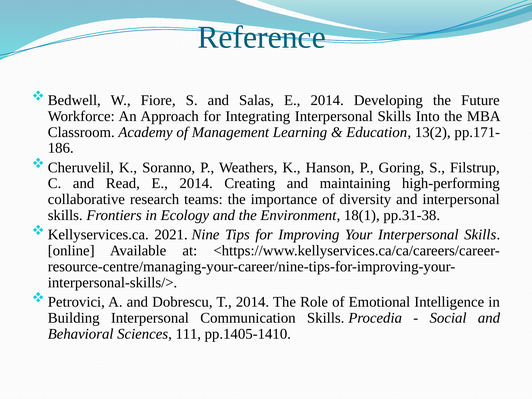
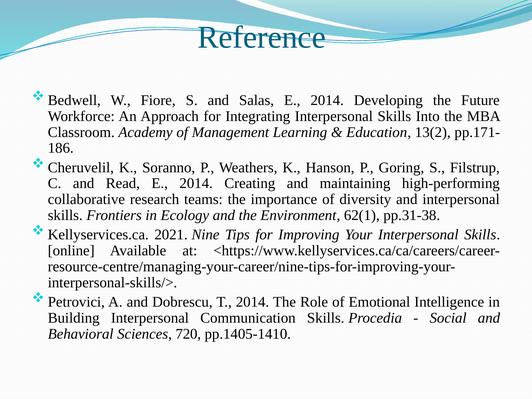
18(1: 18(1 -> 62(1
111: 111 -> 720
